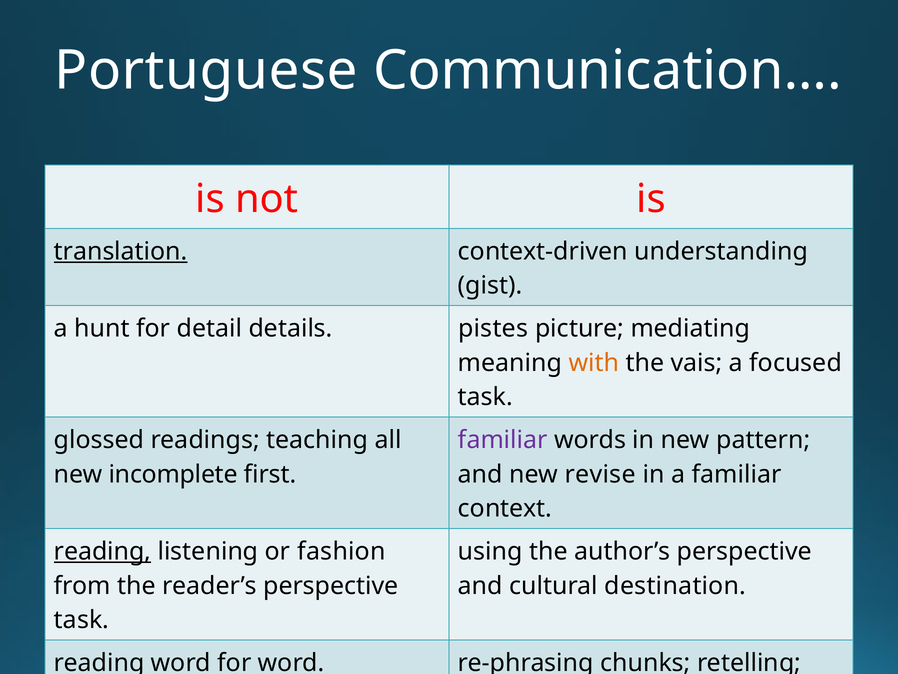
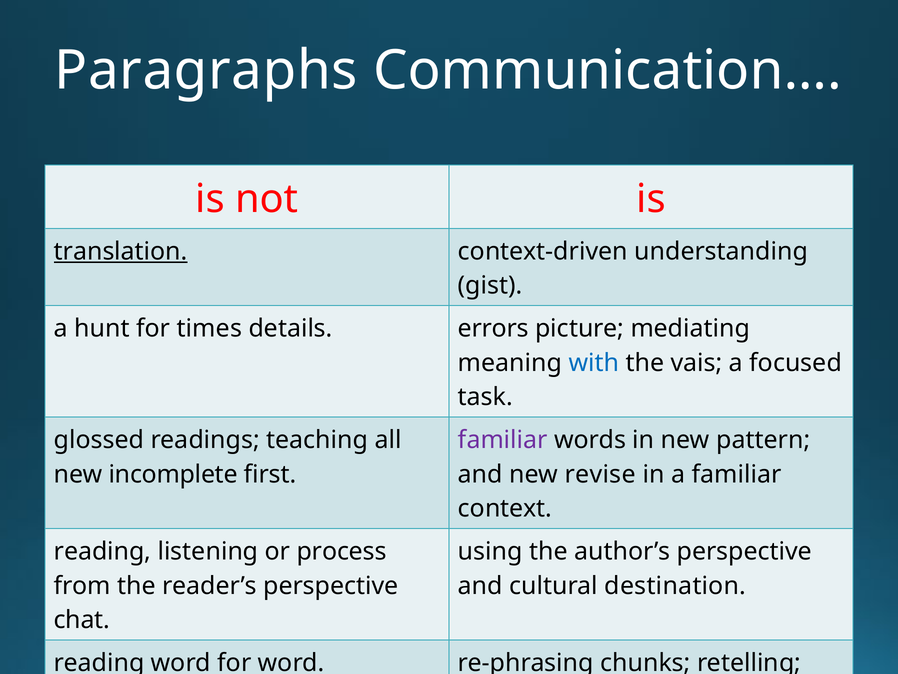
Portuguese: Portuguese -> Paragraphs
detail: detail -> times
pistes: pistes -> errors
with colour: orange -> blue
reading at (103, 551) underline: present -> none
fashion: fashion -> process
task at (82, 619): task -> chat
